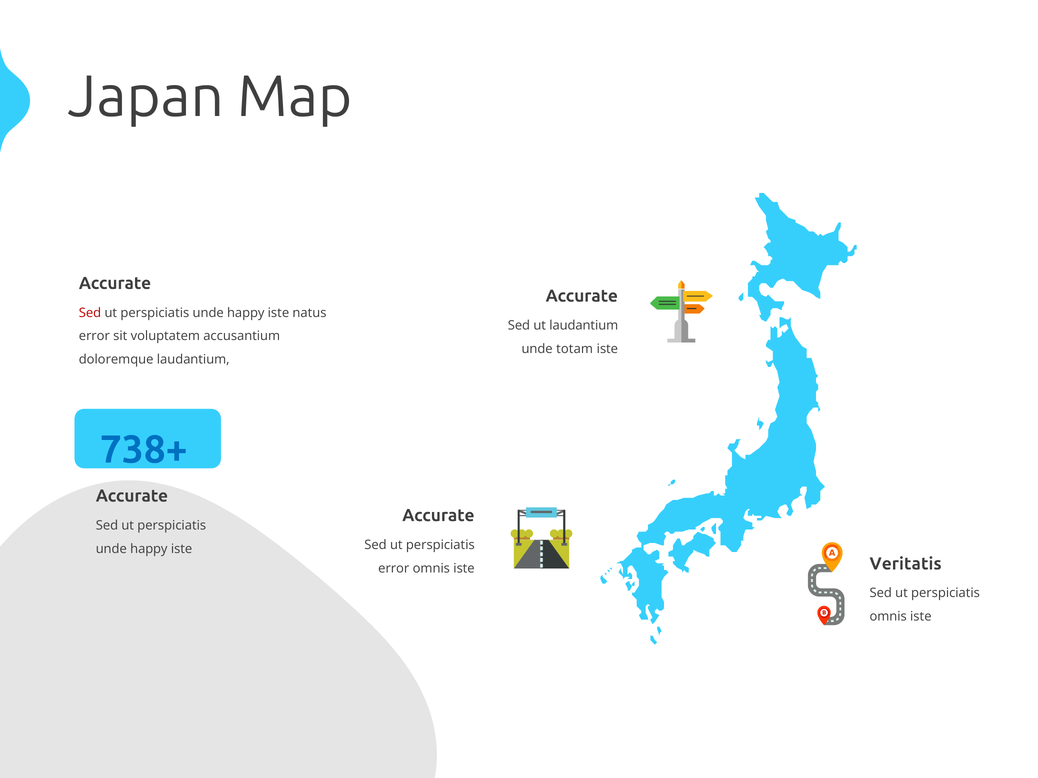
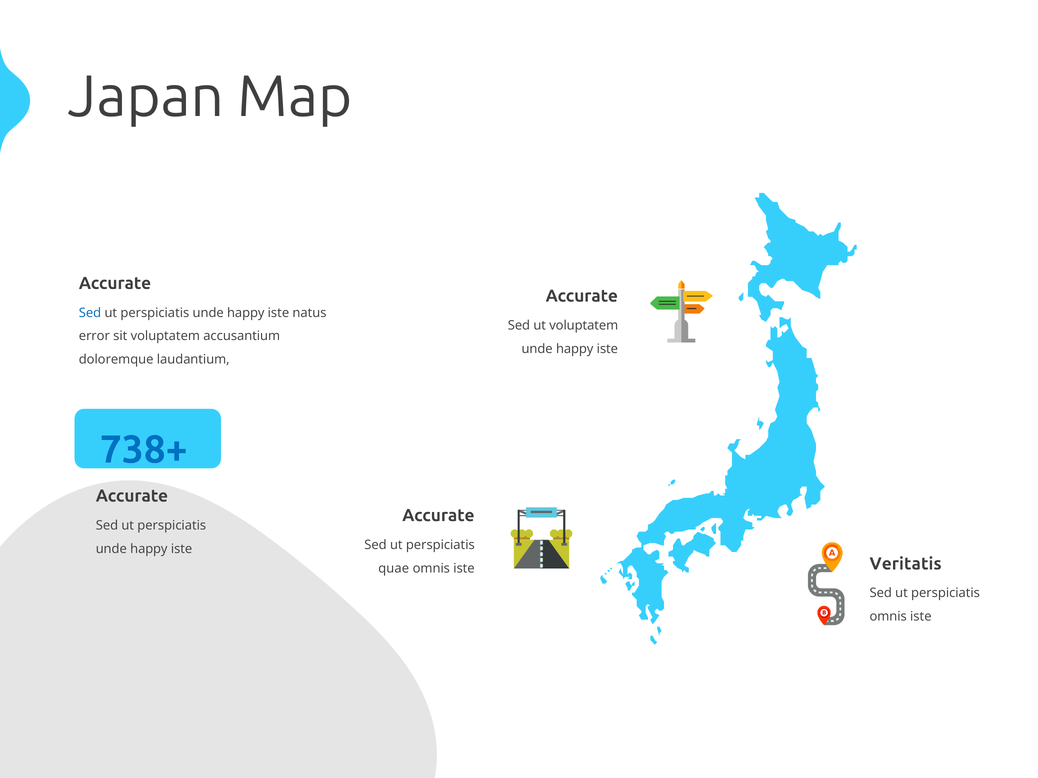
Sed at (90, 313) colour: red -> blue
ut laudantium: laudantium -> voluptatem
totam at (575, 349): totam -> happy
error at (394, 569): error -> quae
